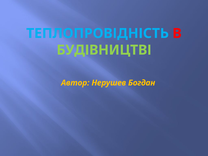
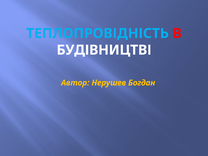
БУДІВНИЦТВІ colour: light green -> white
